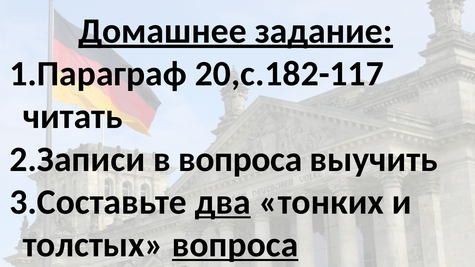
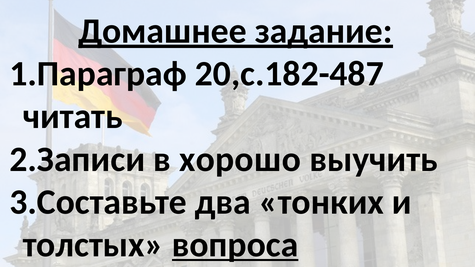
20,с.182-117: 20,с.182-117 -> 20,с.182-487
в вопроса: вопроса -> хорошо
два underline: present -> none
